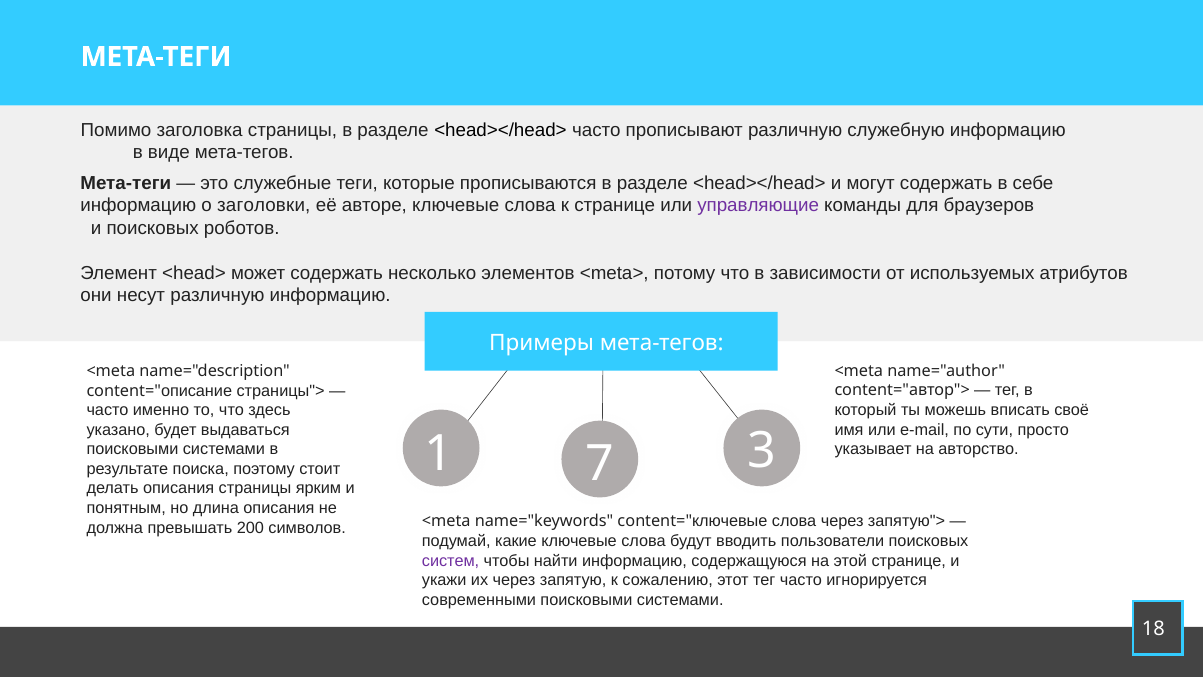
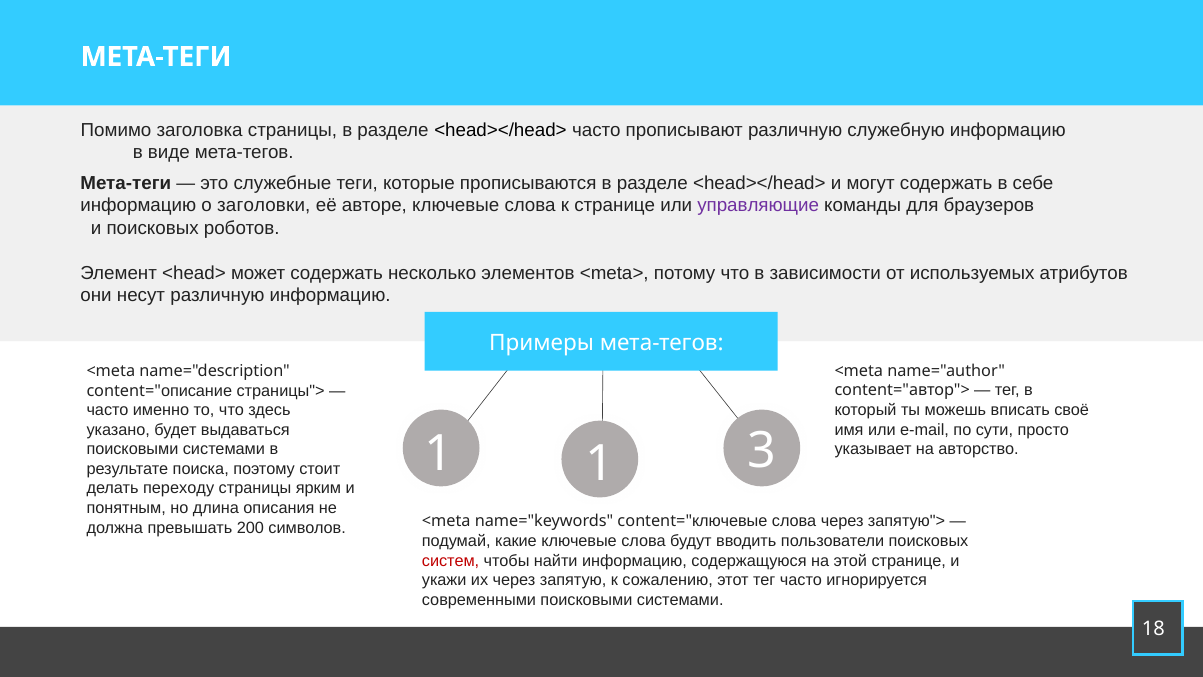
1 7: 7 -> 1
делать описания: описания -> переходу
систем colour: purple -> red
